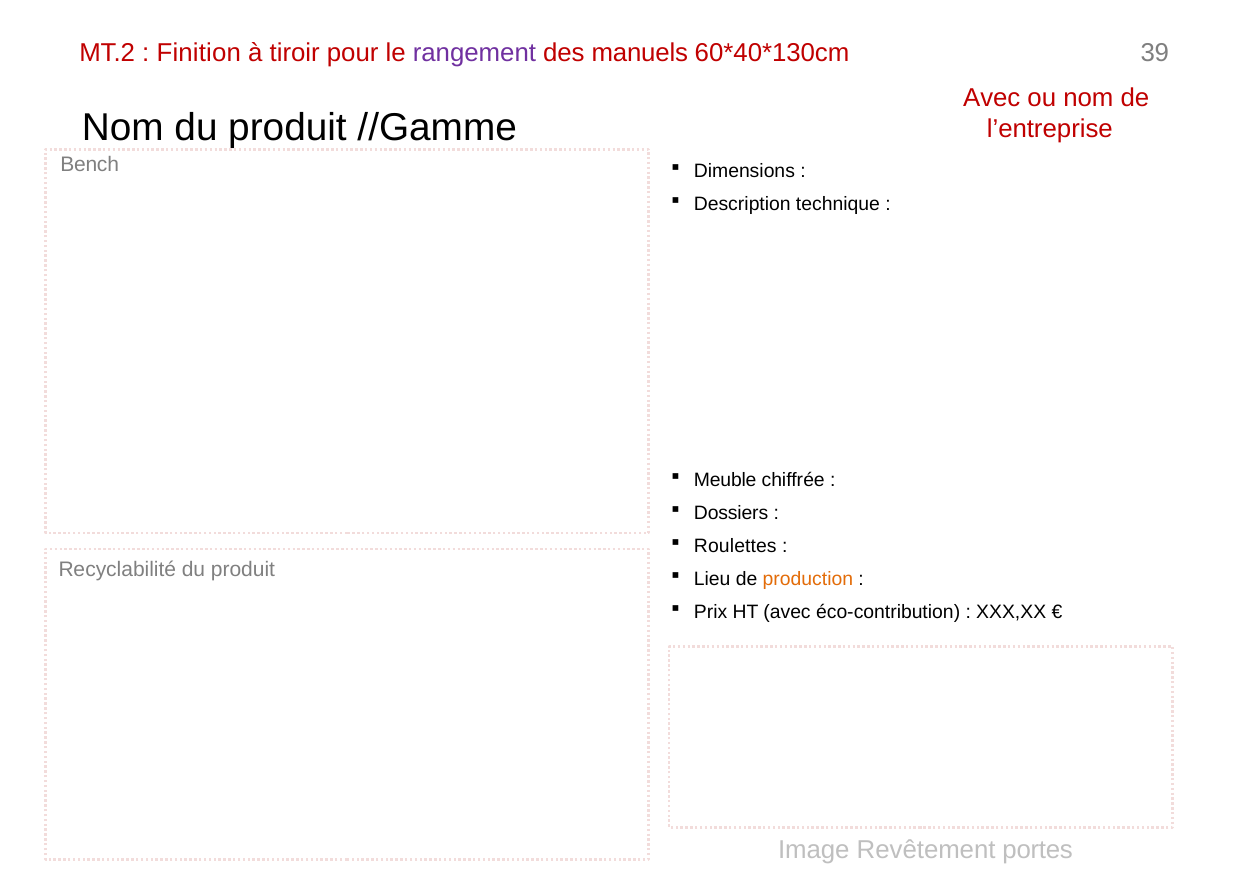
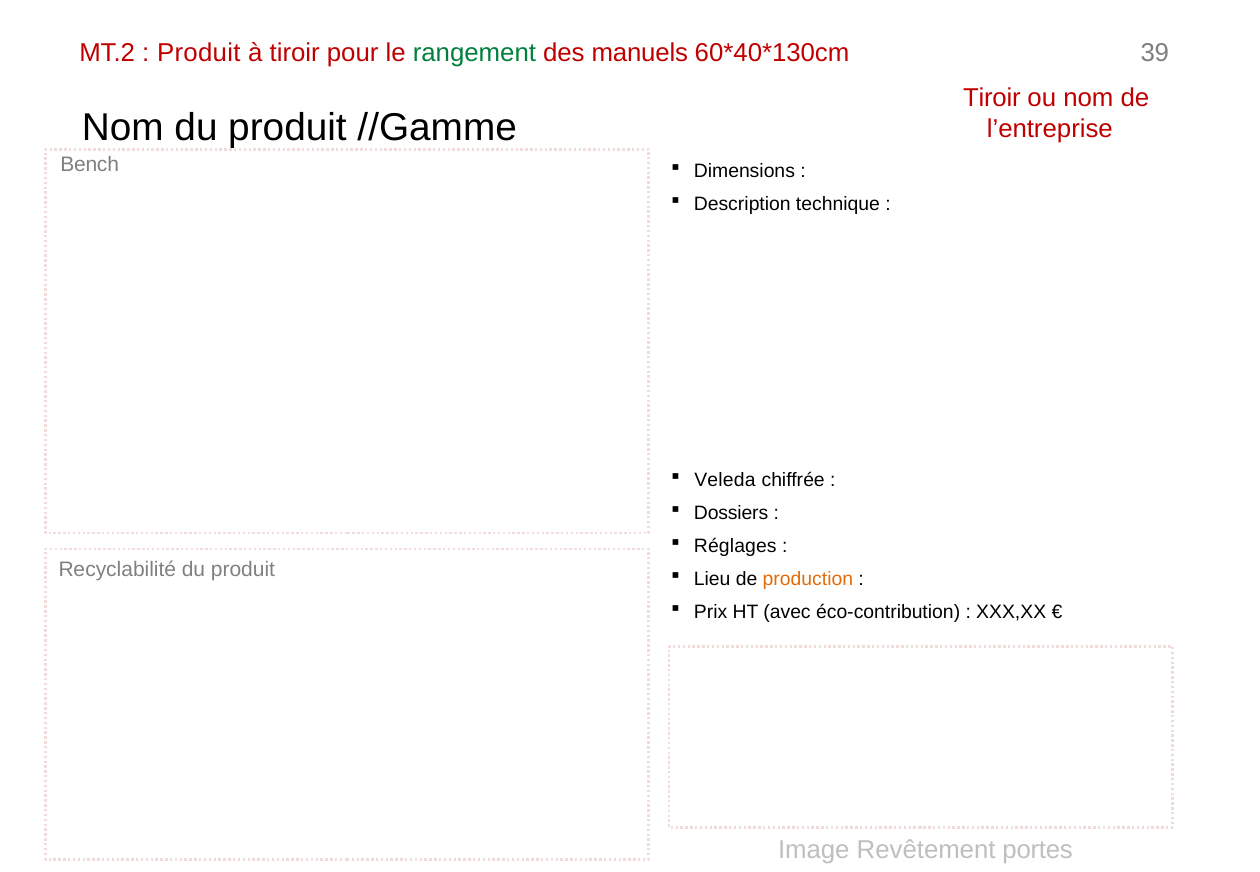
Finition at (199, 53): Finition -> Produit
rangement colour: purple -> green
Avec at (992, 98): Avec -> Tiroir
Meuble: Meuble -> Veleda
Roulettes: Roulettes -> Réglages
